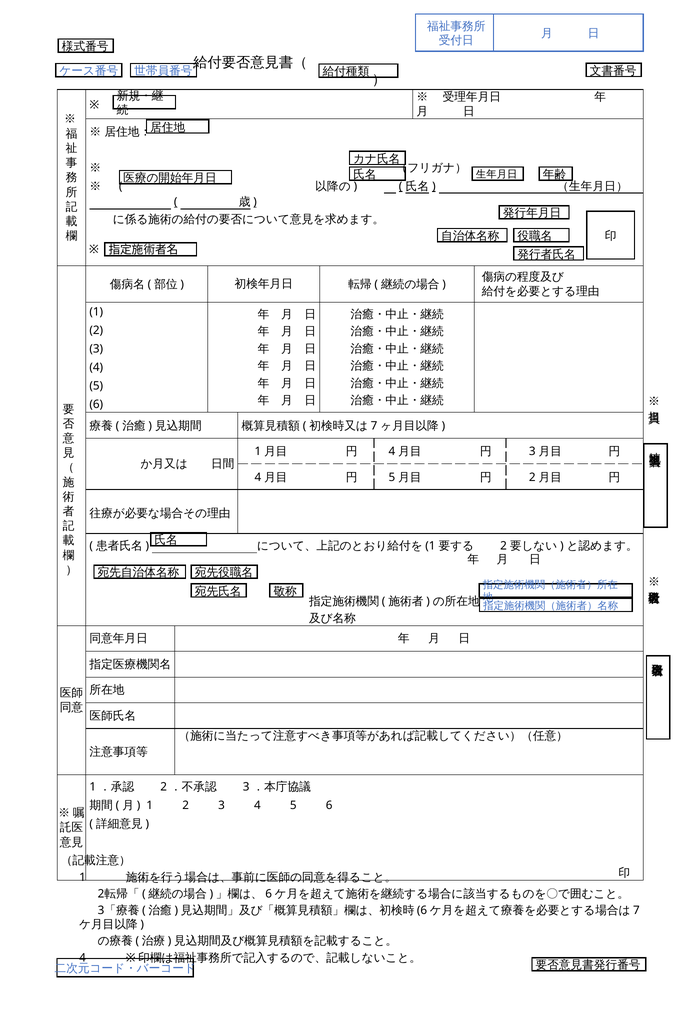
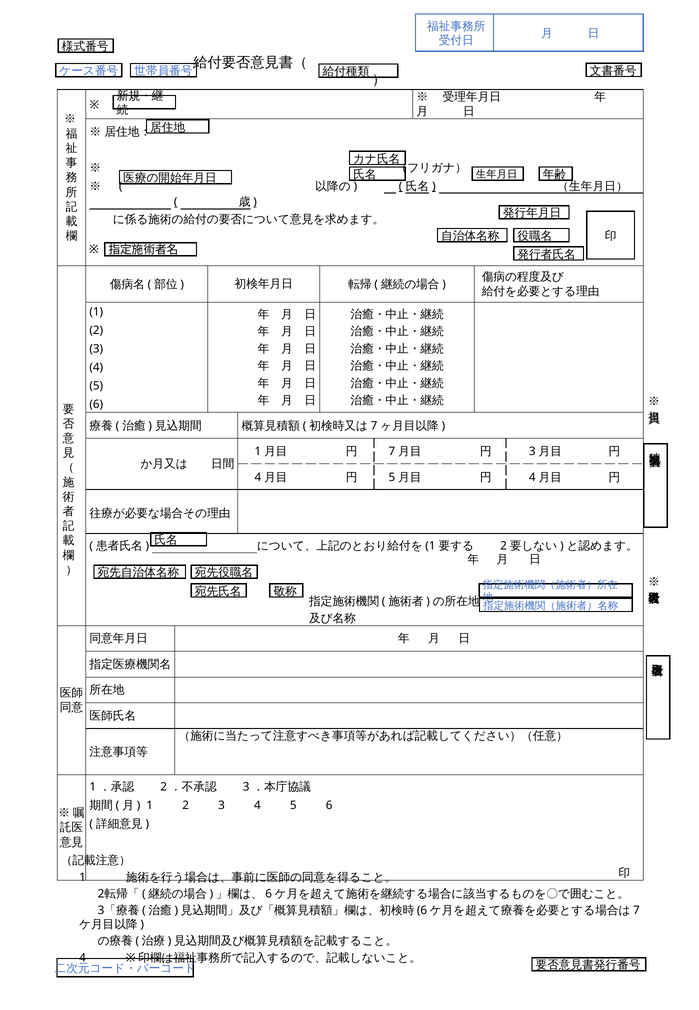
4 at (392, 451): 4 -> 7
2 at (532, 477): 2 -> 4
